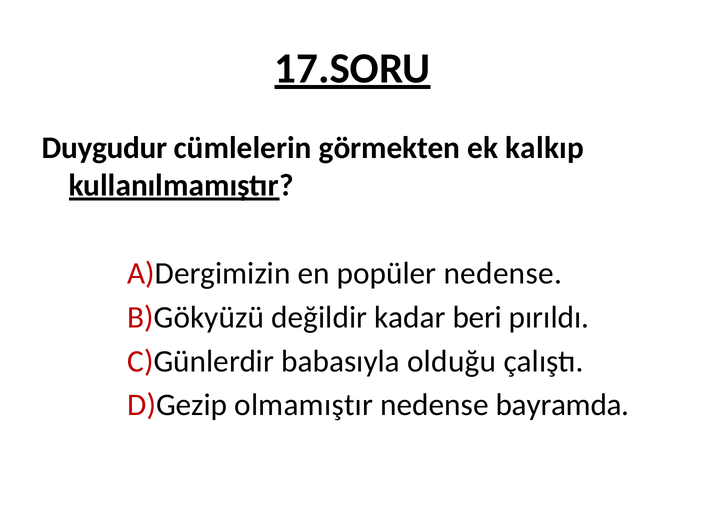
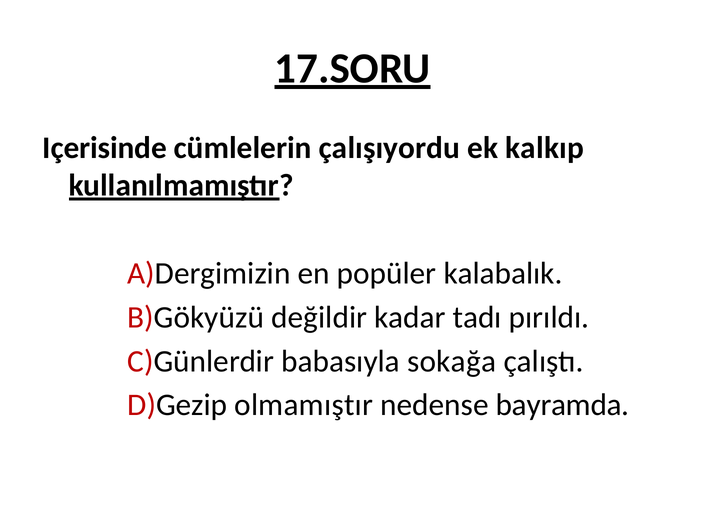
Duygudur: Duygudur -> Içerisinde
görmekten: görmekten -> çalışıyordu
popüler nedense: nedense -> kalabalık
beri: beri -> tadı
olduğu: olduğu -> sokağa
